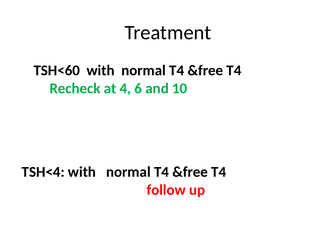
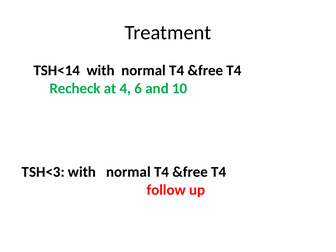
TSH<60: TSH<60 -> TSH<14
TSH<4: TSH<4 -> TSH<3
